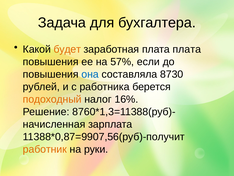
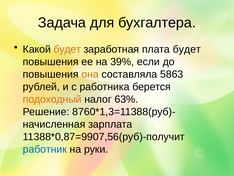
плата плата: плата -> будет
57%: 57% -> 39%
она colour: blue -> orange
8730: 8730 -> 5863
16%: 16% -> 63%
работник colour: orange -> blue
